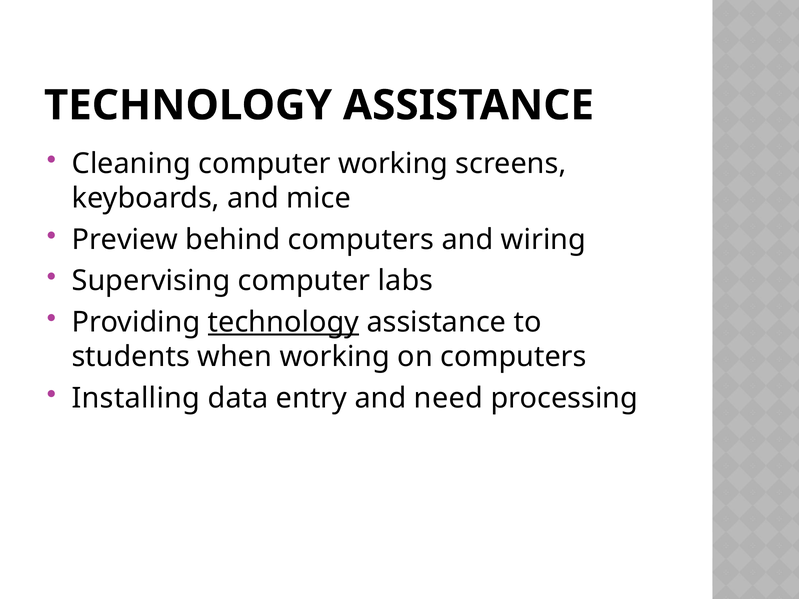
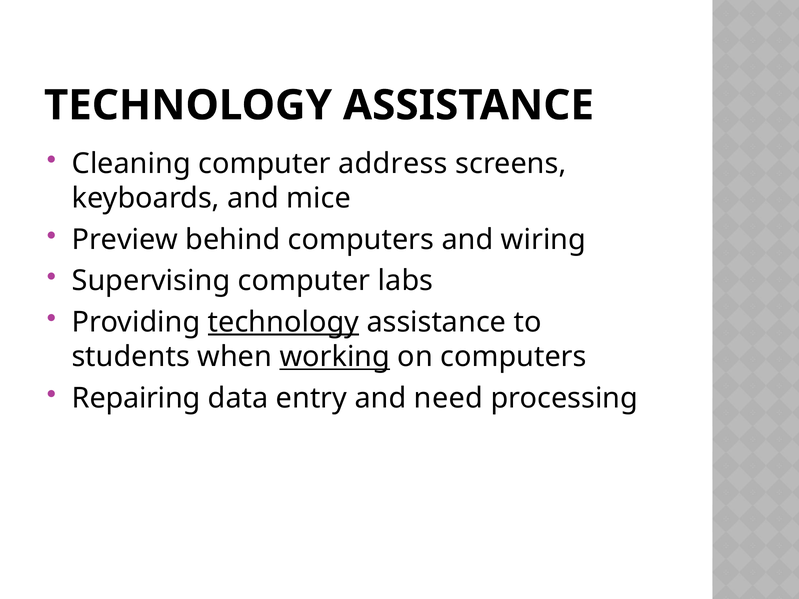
computer working: working -> address
working at (335, 357) underline: none -> present
Installing: Installing -> Repairing
